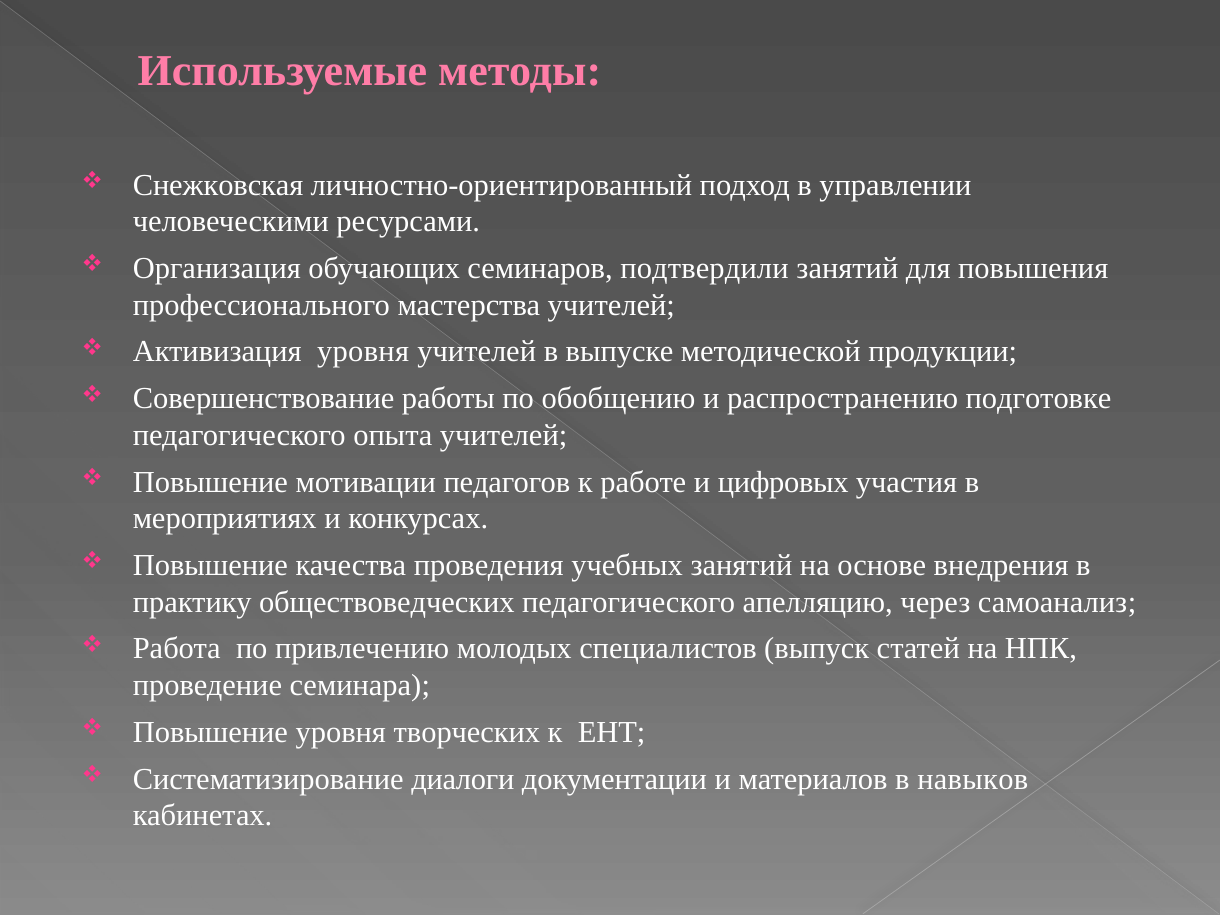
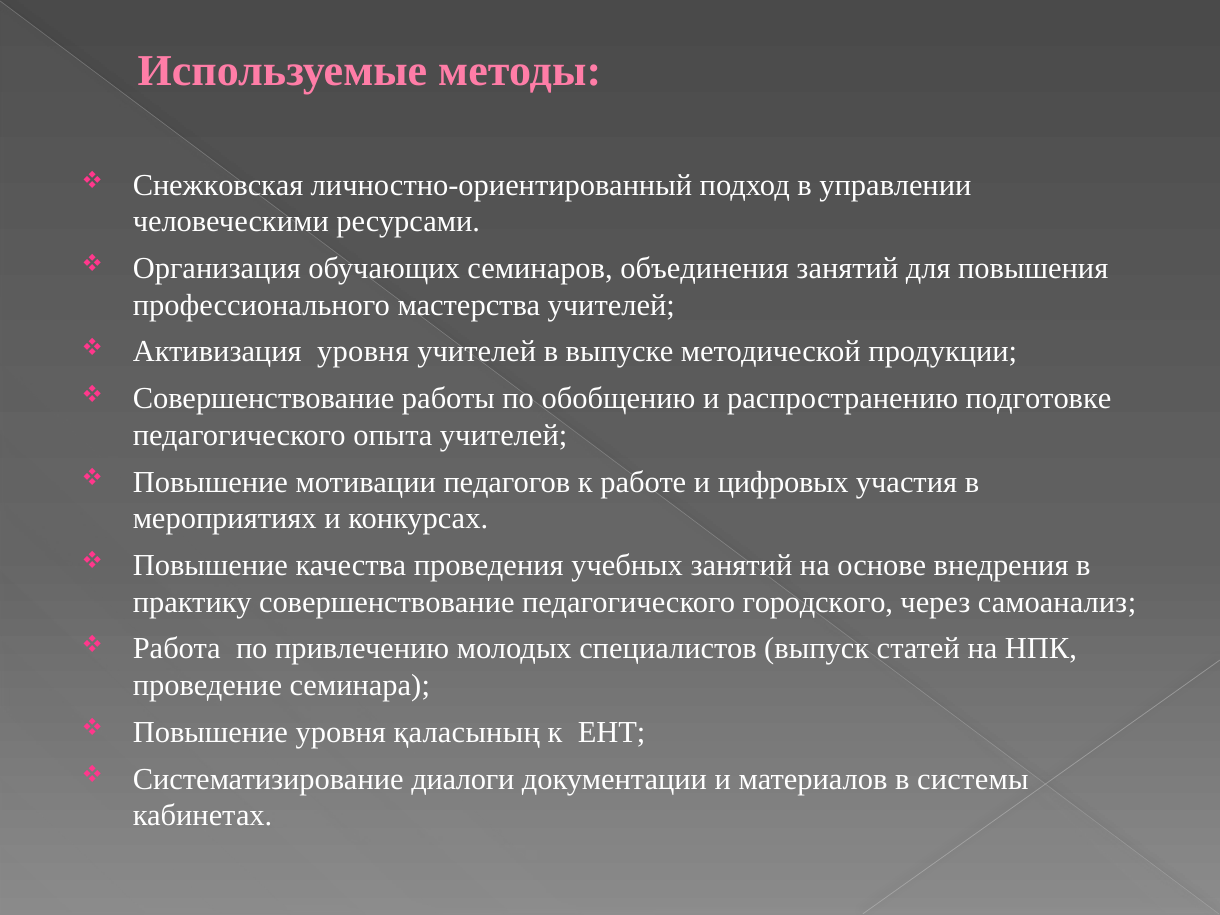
подтвердили: подтвердили -> объединения
практику обществоведческих: обществоведческих -> совершенствование
апелляцию: апелляцию -> городского
творческих: творческих -> қаласының
навыков: навыков -> системы
